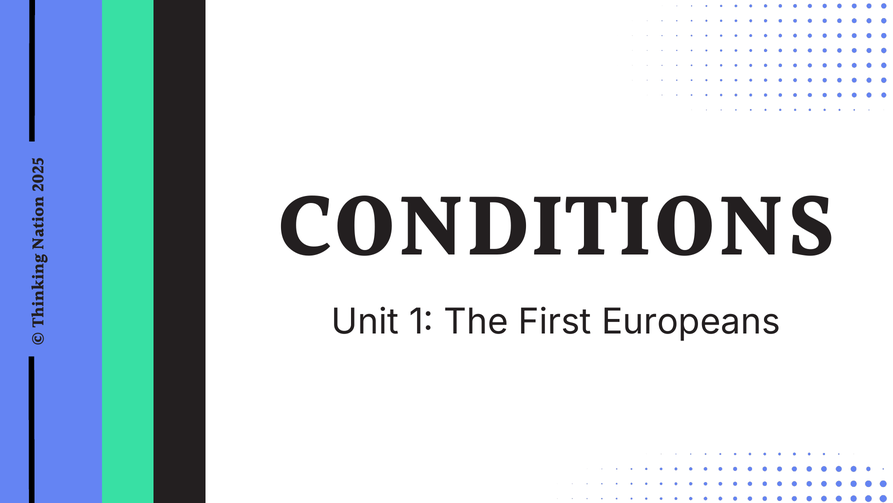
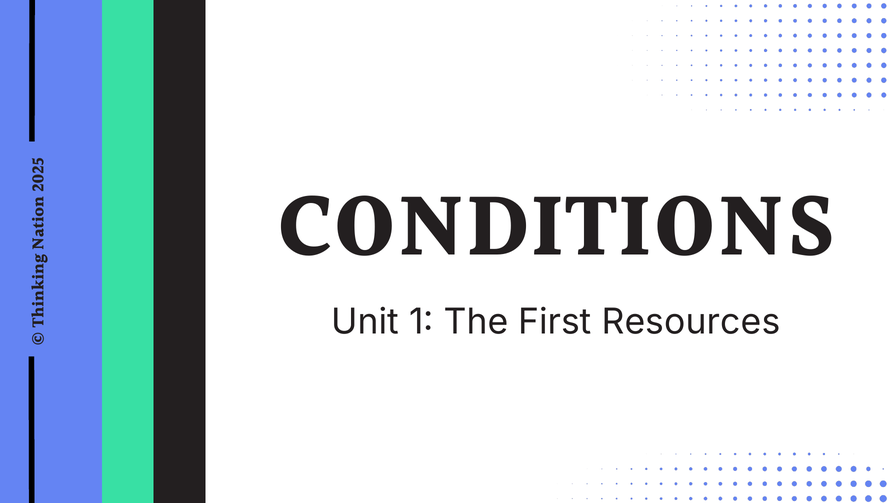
Europeans: Europeans -> Resources
